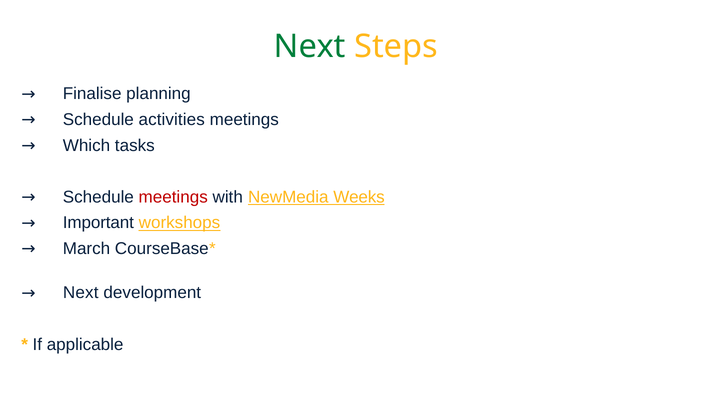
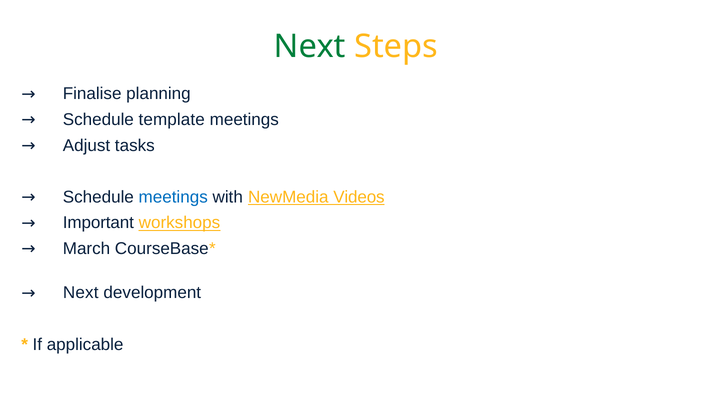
activities: activities -> template
Which: Which -> Adjust
meetings at (173, 197) colour: red -> blue
Weeks: Weeks -> Videos
